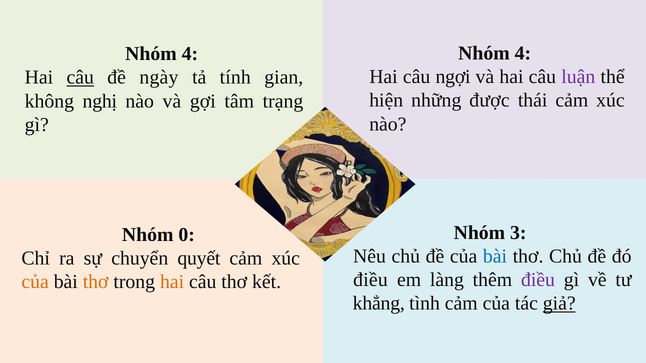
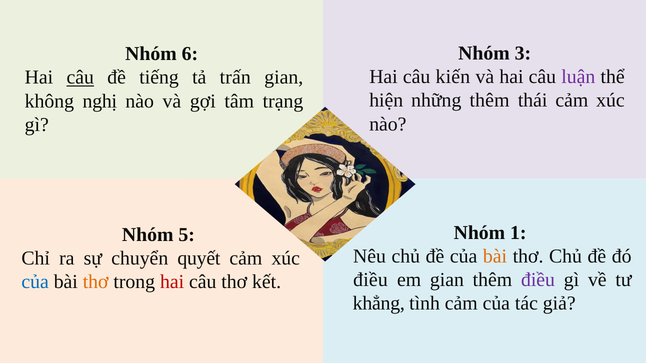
4 at (523, 53): 4 -> 3
4 at (190, 54): 4 -> 6
ngợi: ngợi -> kiến
ngày: ngày -> tiếng
tính: tính -> trấn
những được: được -> thêm
3: 3 -> 1
0: 0 -> 5
bài at (495, 256) colour: blue -> orange
em làng: làng -> gian
của at (35, 282) colour: orange -> blue
hai at (172, 282) colour: orange -> red
giả underline: present -> none
